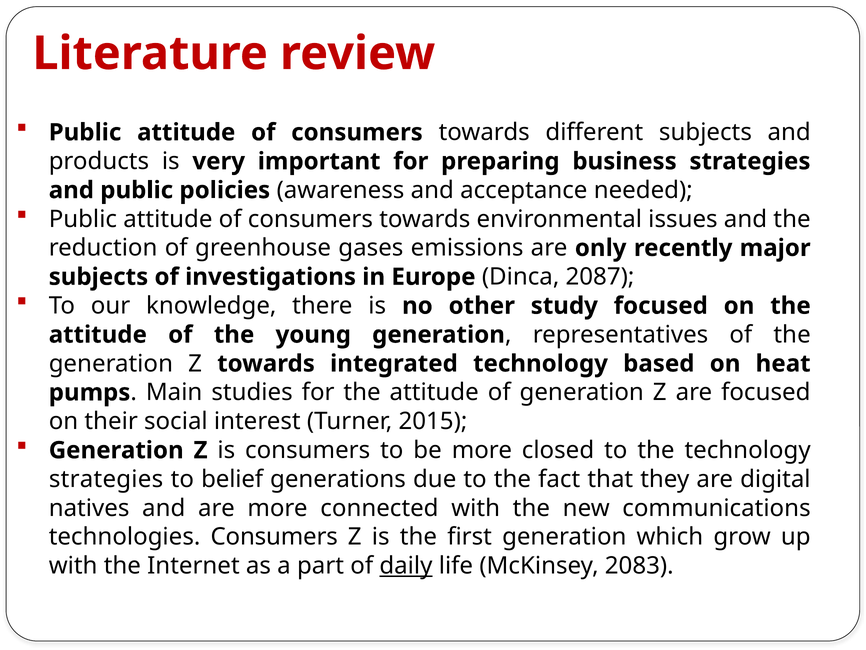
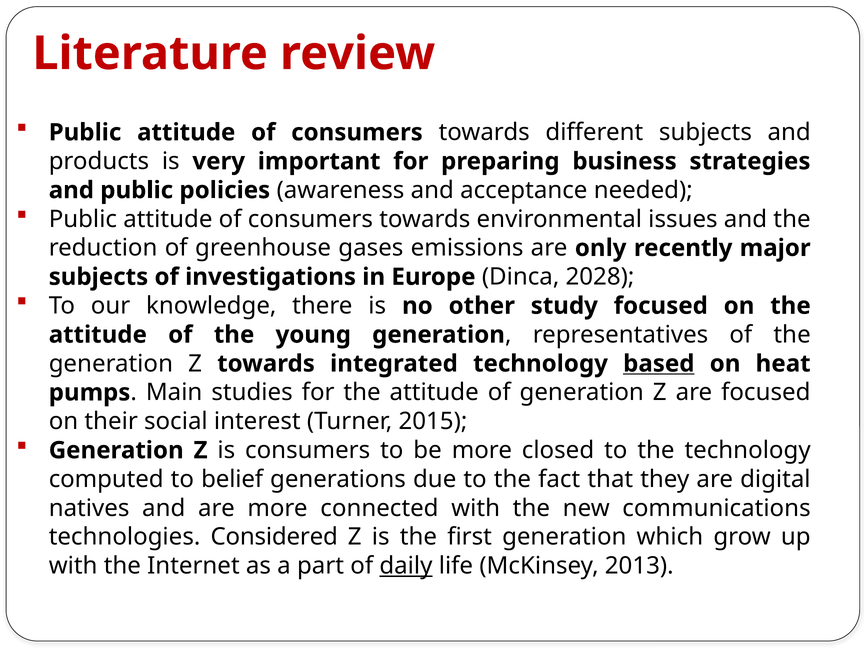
2087: 2087 -> 2028
based underline: none -> present
strategies at (106, 479): strategies -> computed
technologies Consumers: Consumers -> Considered
2083: 2083 -> 2013
